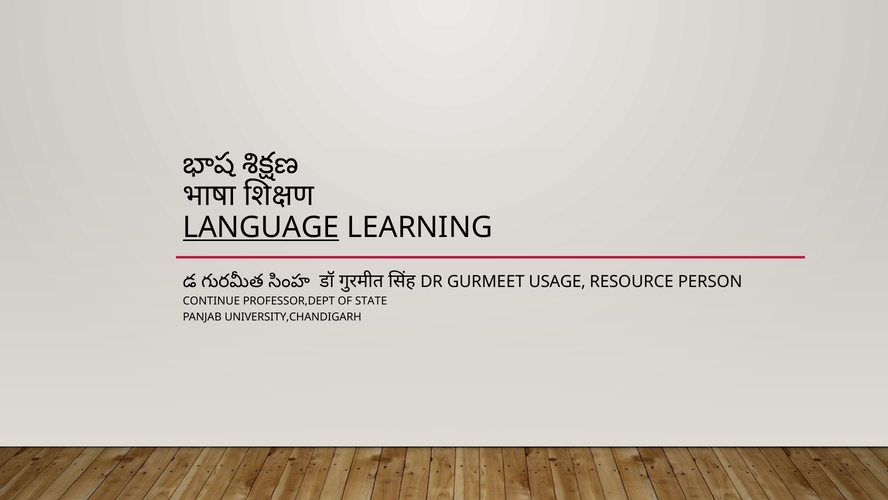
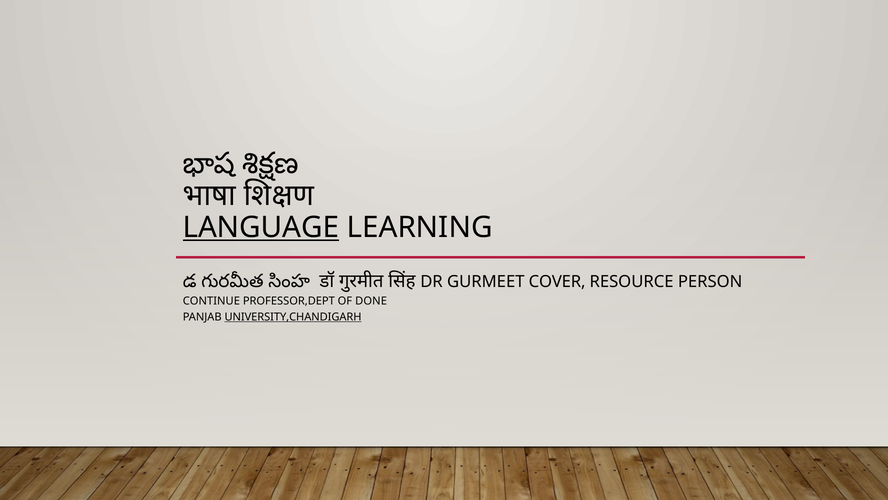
USAGE: USAGE -> COVER
STATE: STATE -> DONE
UNIVERSITY,CHANDIGARH underline: none -> present
